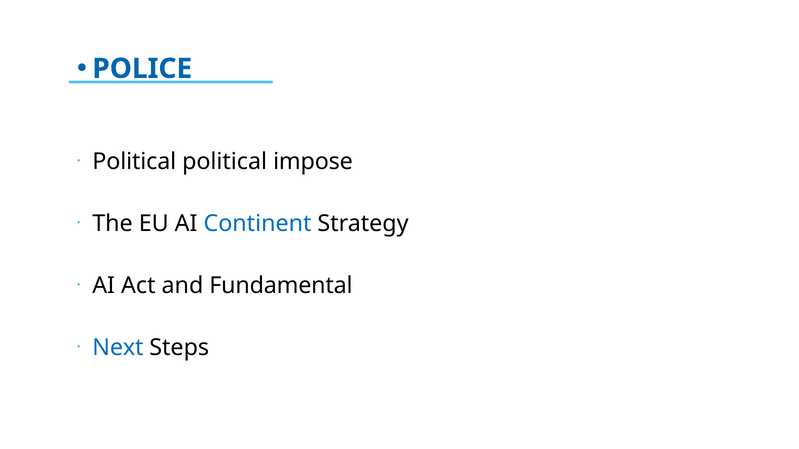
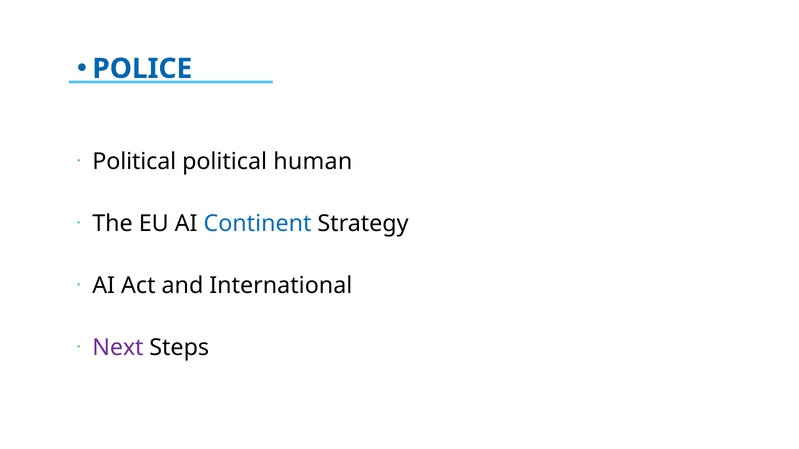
impose: impose -> human
Fundamental: Fundamental -> International
Next colour: blue -> purple
